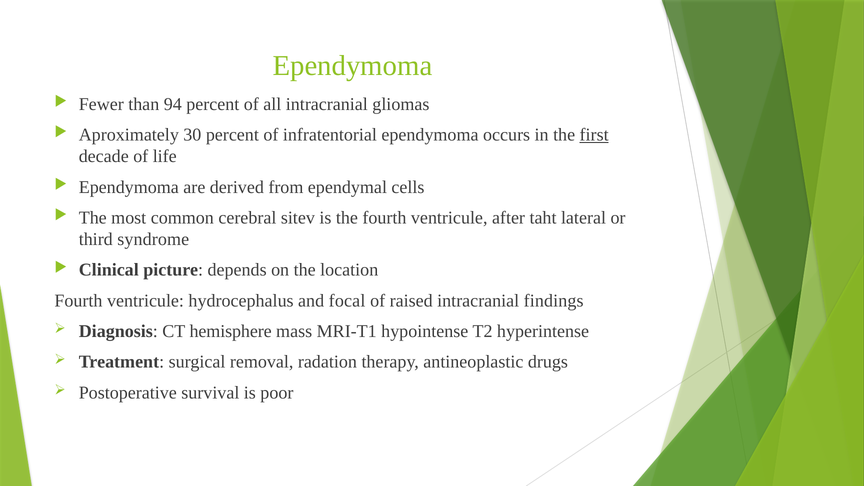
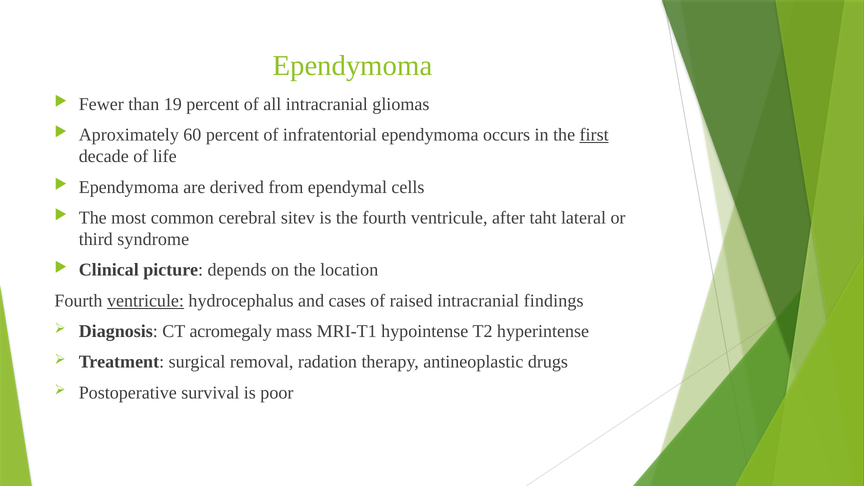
94: 94 -> 19
30: 30 -> 60
ventricule at (145, 301) underline: none -> present
focal: focal -> cases
hemisphere: hemisphere -> acromegaly
